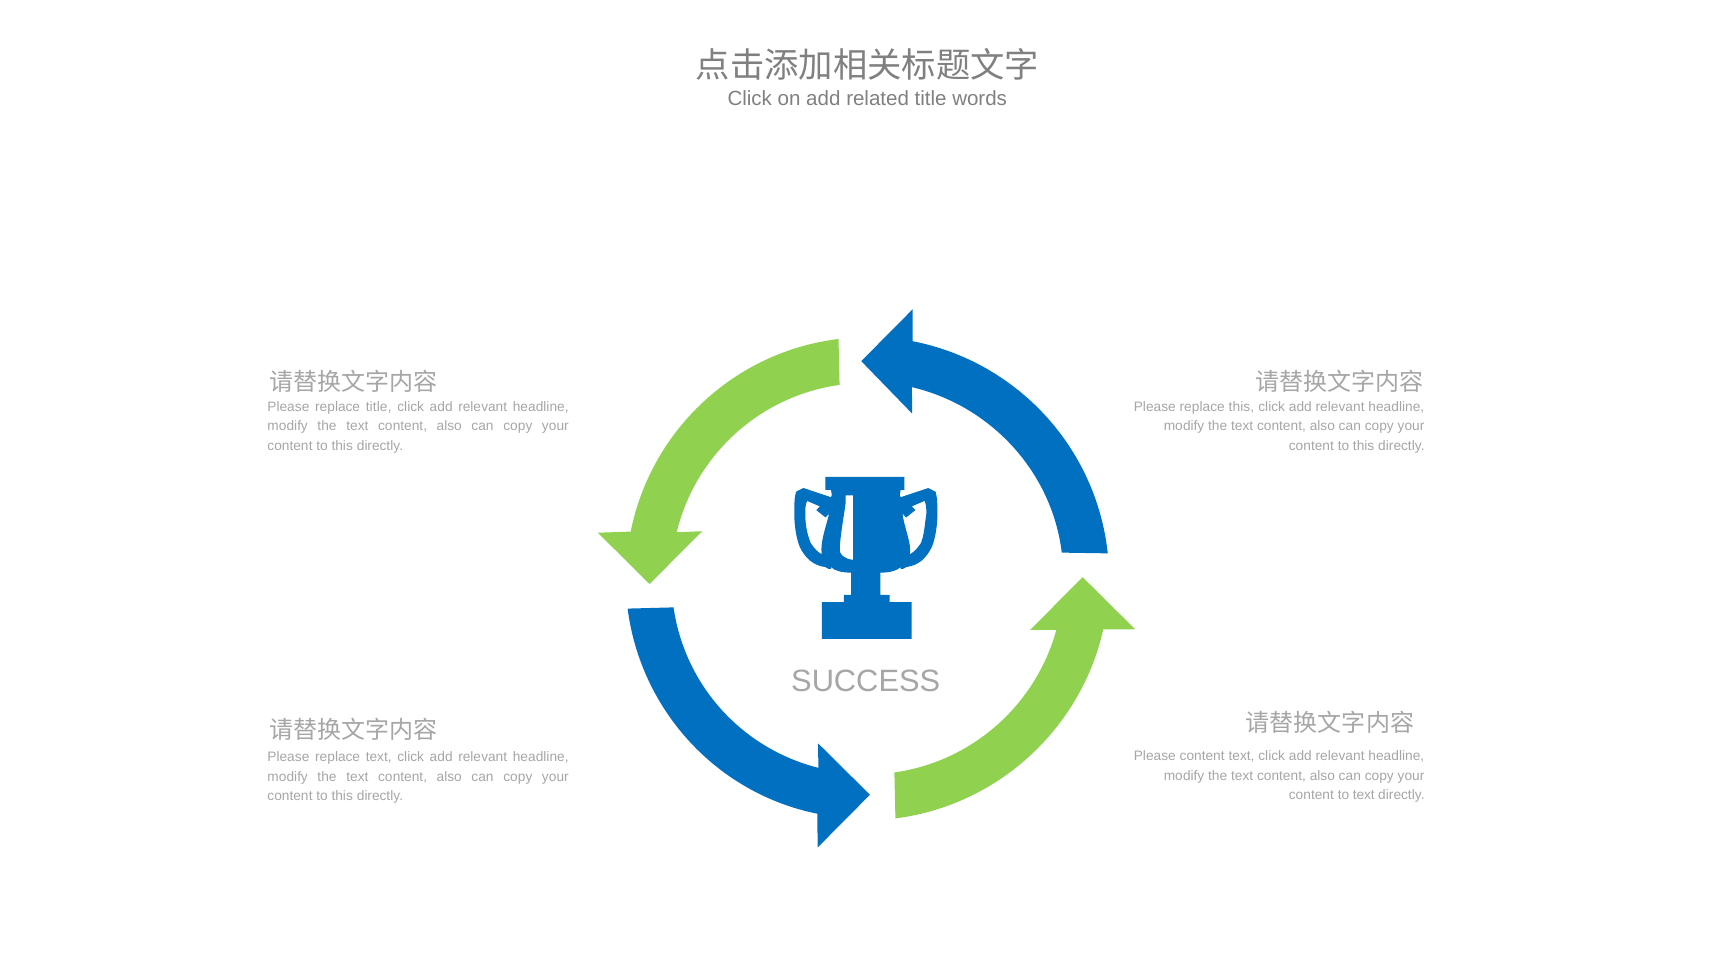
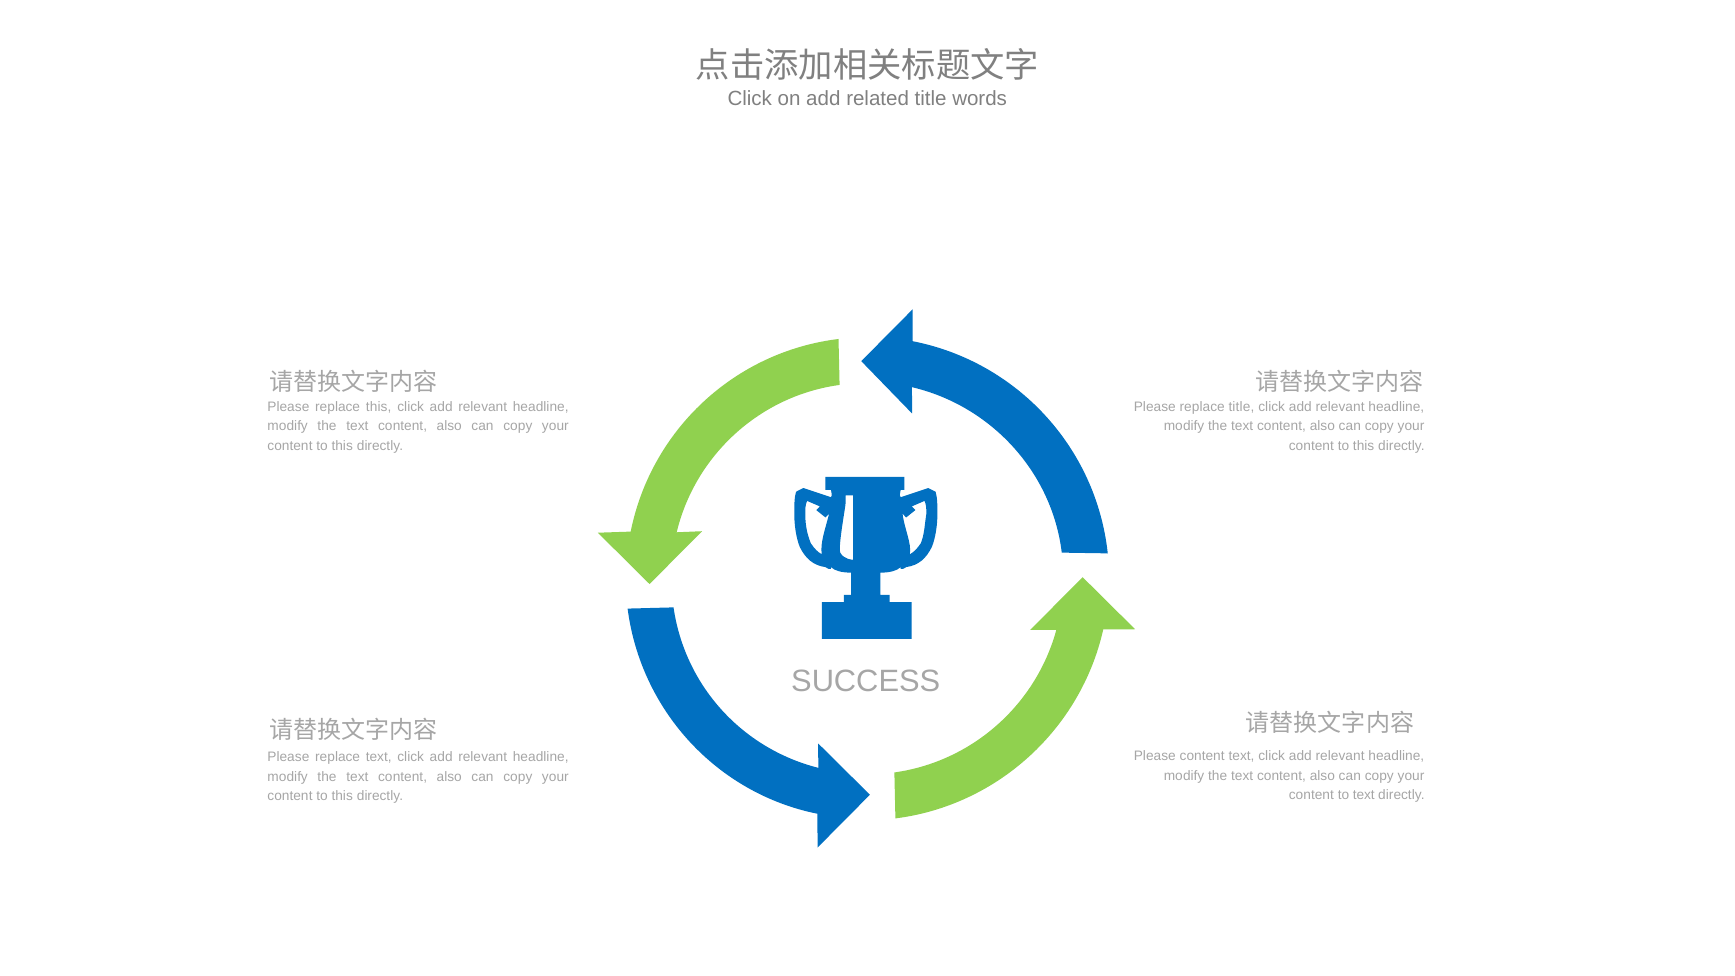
replace title: title -> this
replace this: this -> title
